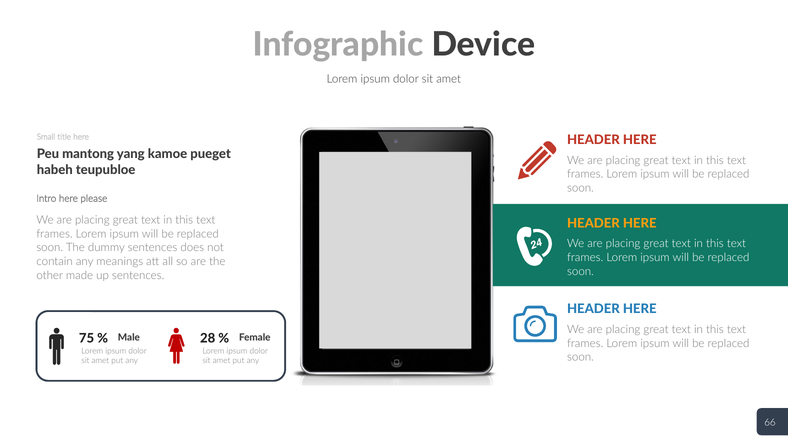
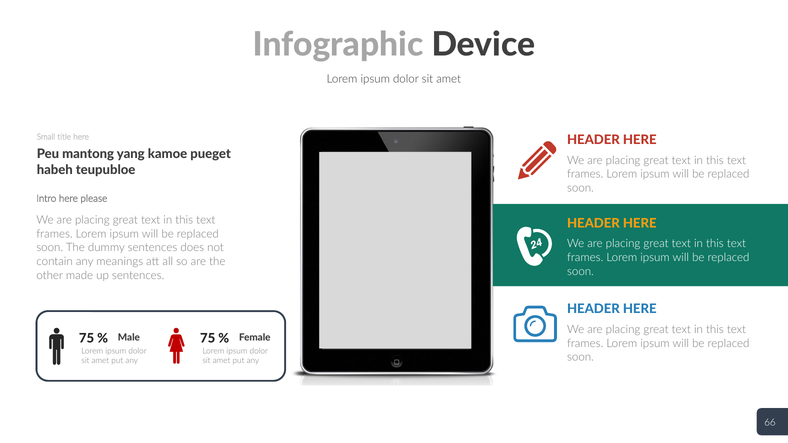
Male 28: 28 -> 75
